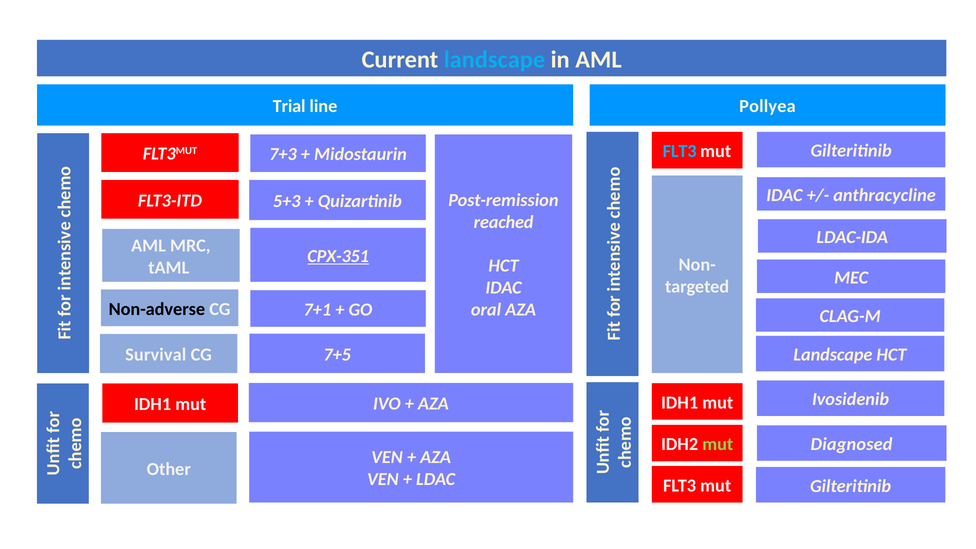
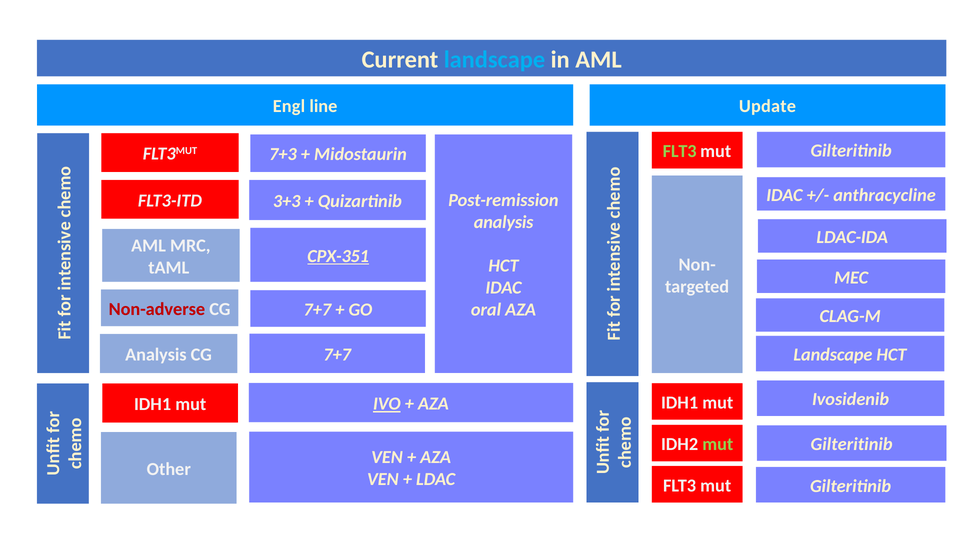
Trial: Trial -> Engl
Pollyea: Pollyea -> Update
FLT3 at (680, 151) colour: light blue -> light green
5+3: 5+3 -> 3+3
reached at (504, 222): reached -> analysis
Non-adverse colour: black -> red
7+1 at (317, 310): 7+1 -> 7+7
Survival at (156, 355): Survival -> Analysis
7+5 at (337, 355): 7+5 -> 7+7
IVO underline: none -> present
Diagnosed at (852, 444): Diagnosed -> Gilteritinib
